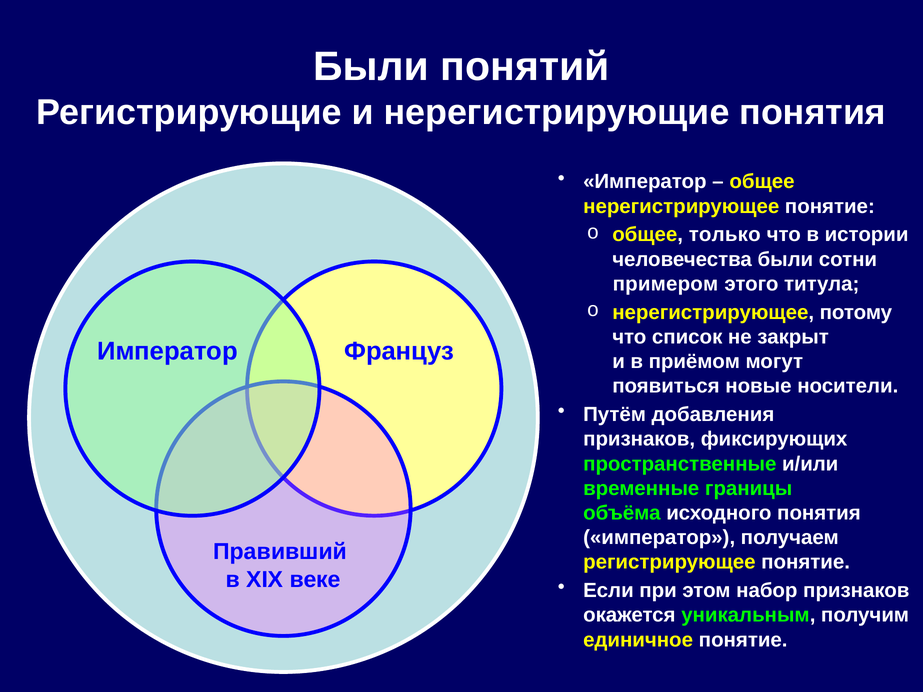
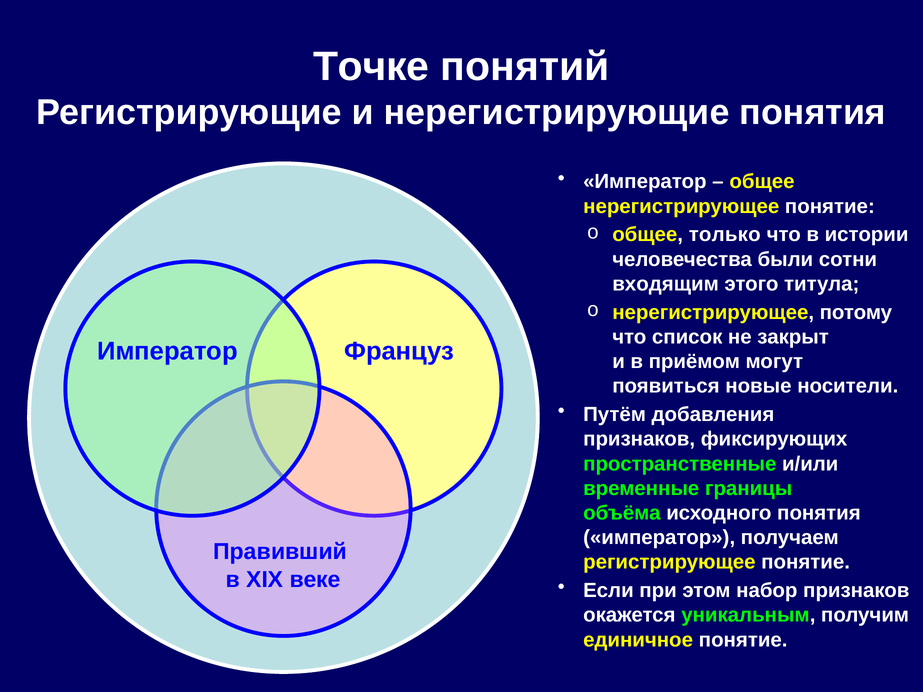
Были at (371, 67): Были -> Точке
примером: примером -> входящим
